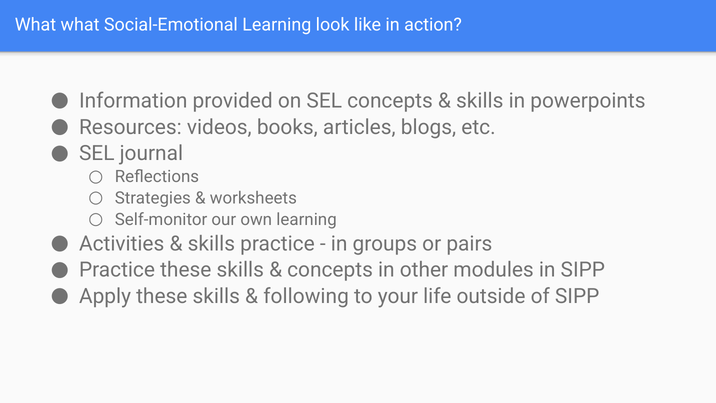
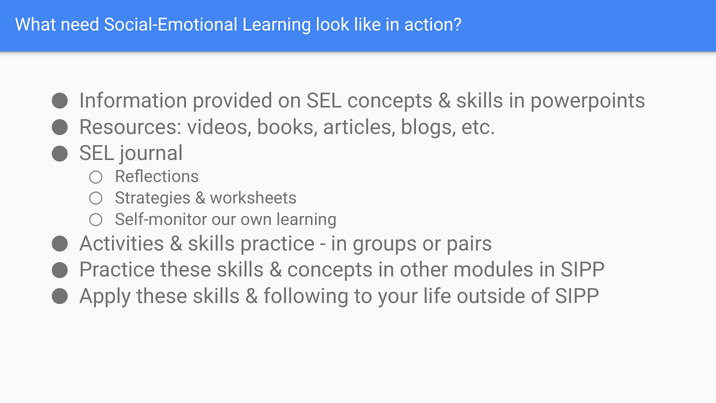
What what: what -> need
